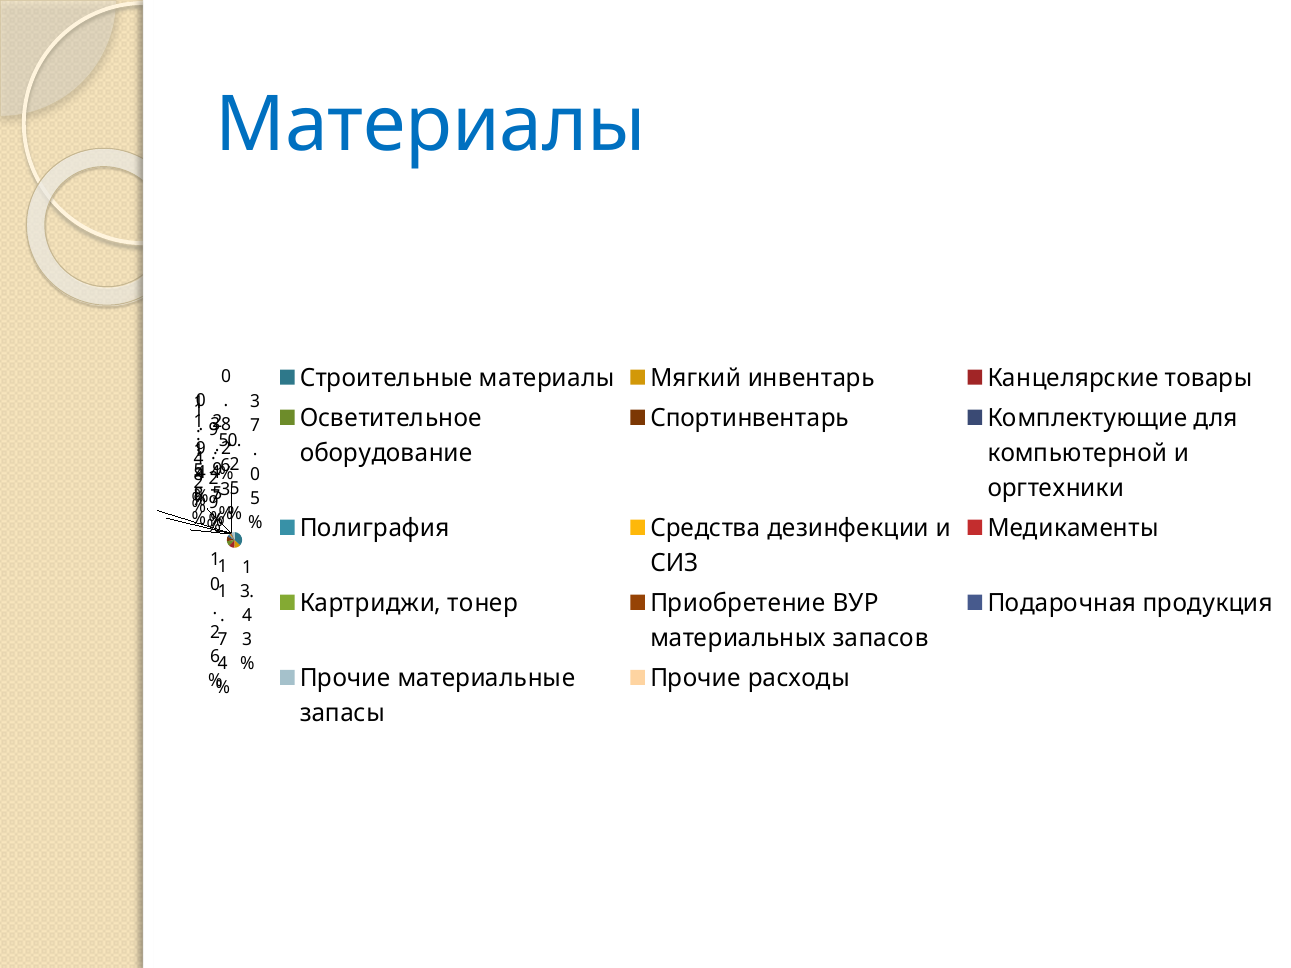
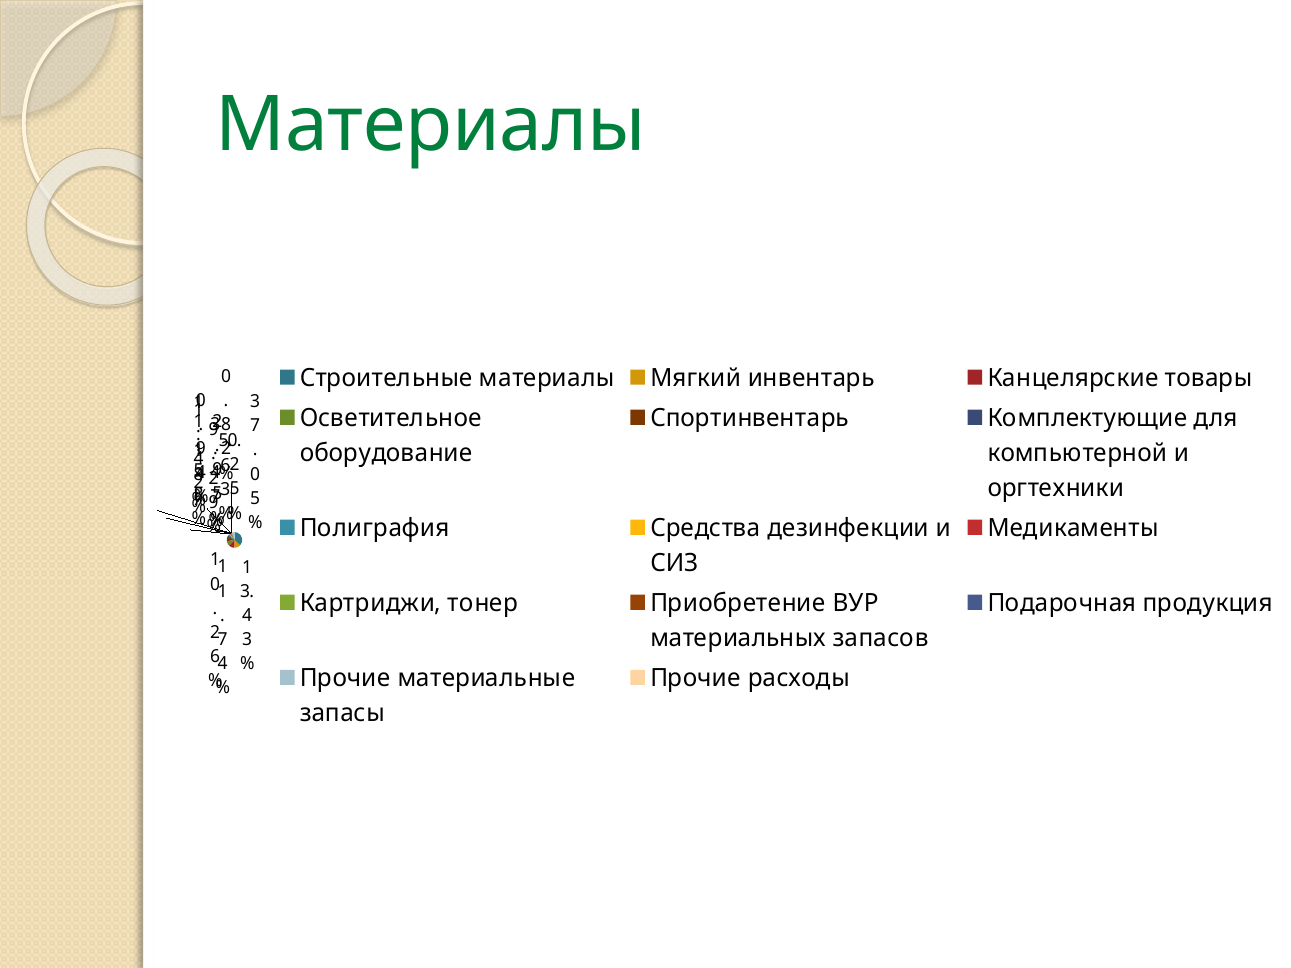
Материалы at (431, 125) colour: blue -> green
